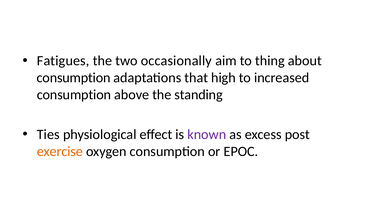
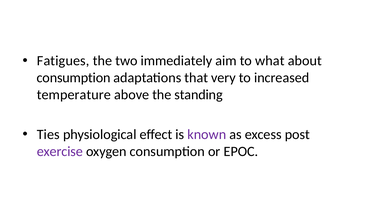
occasionally: occasionally -> immediately
thing: thing -> what
high: high -> very
consumption at (74, 95): consumption -> temperature
exercise colour: orange -> purple
